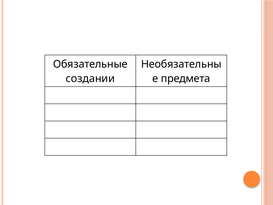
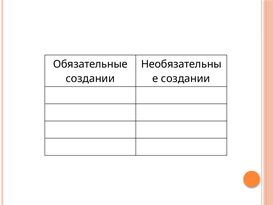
предмета at (186, 79): предмета -> создании
